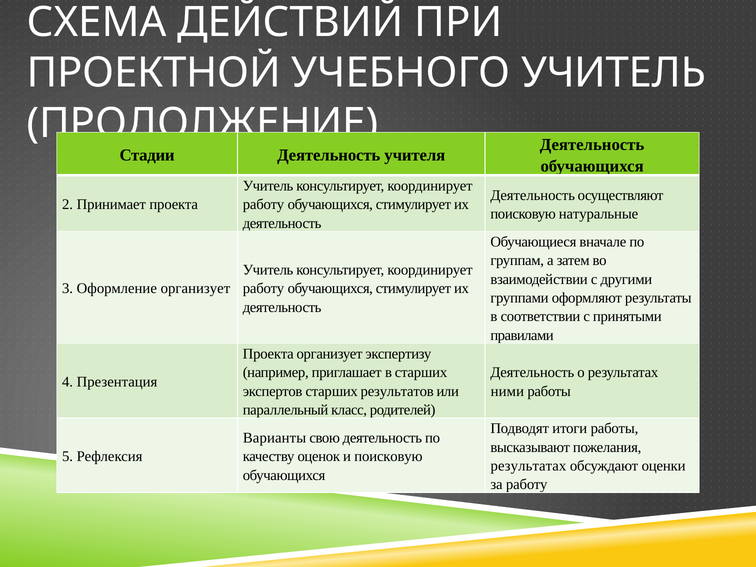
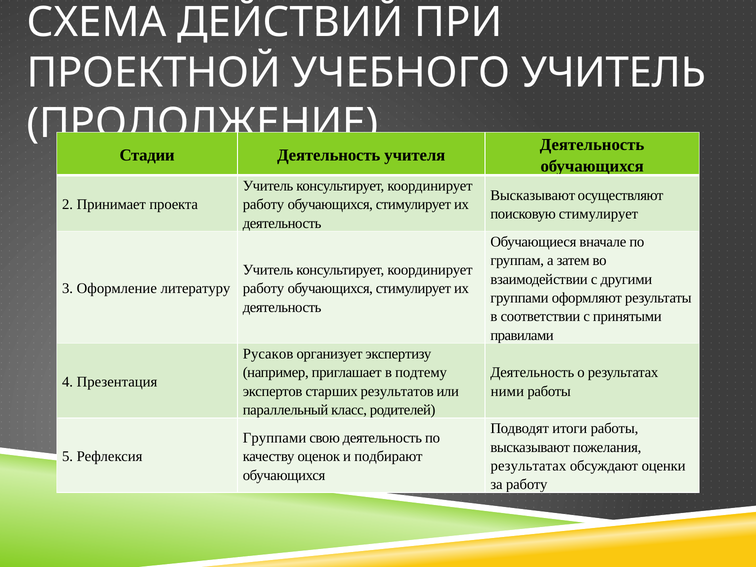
Деятельность at (533, 195): Деятельность -> Высказывают
поисковую натуральные: натуральные -> стимулирует
Оформление организует: организует -> литературу
Проекта at (268, 354): Проекта -> Русаков
старших: старших -> подтему
Варианты at (275, 438): Варианты -> Группами
и поисковую: поисковую -> подбирают
